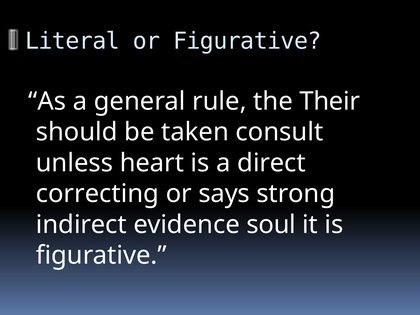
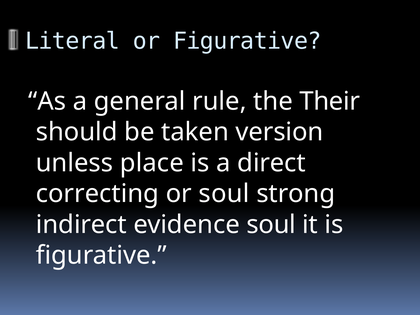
consult: consult -> version
heart: heart -> place
or says: says -> soul
